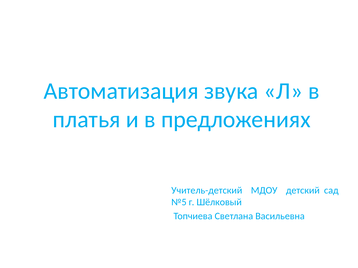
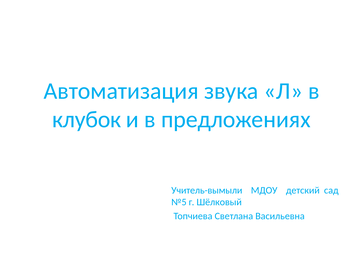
платья: платья -> клубок
Учитель-детский: Учитель-детский -> Учитель-вымыли
